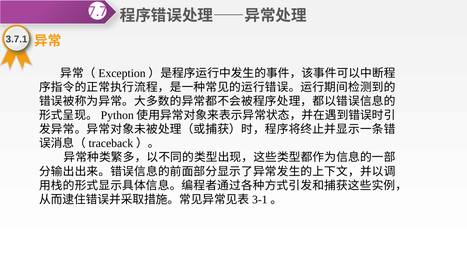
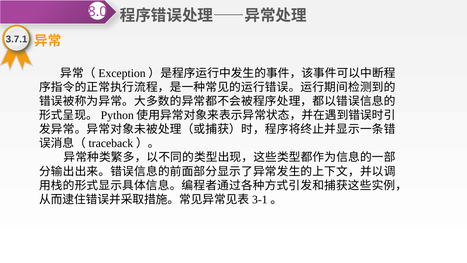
7.7: 7.7 -> 8.0
